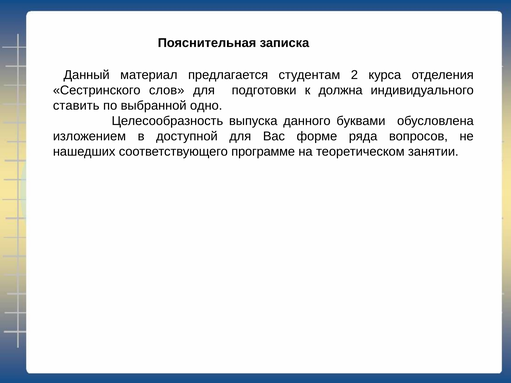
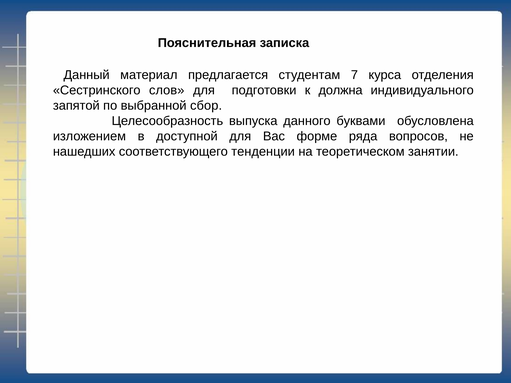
2: 2 -> 7
ставить: ставить -> запятой
одно: одно -> сбор
программе: программе -> тенденции
